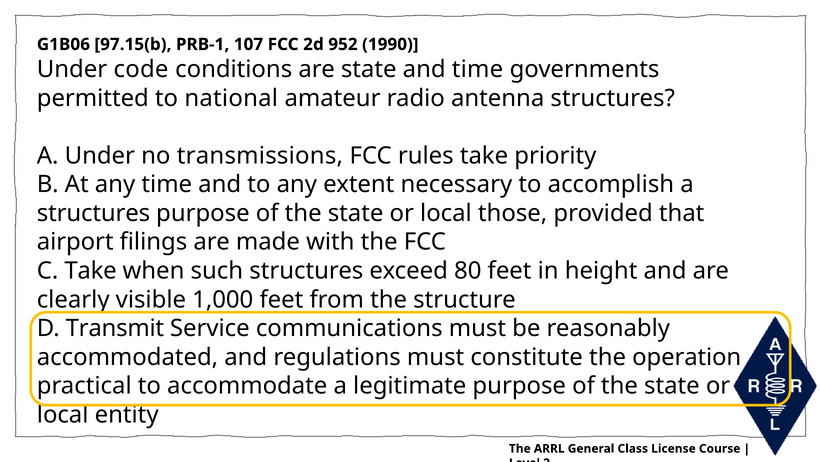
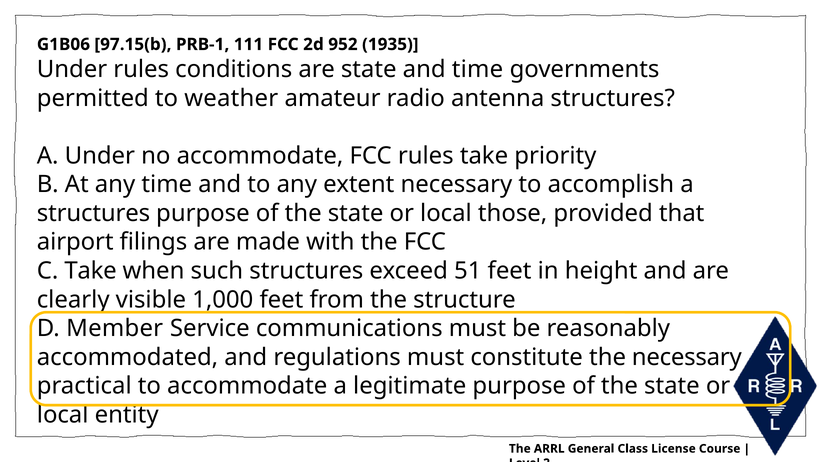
107: 107 -> 111
1990: 1990 -> 1935
Under code: code -> rules
national: national -> weather
no transmissions: transmissions -> accommodate
80: 80 -> 51
Transmit: Transmit -> Member
the operation: operation -> necessary
